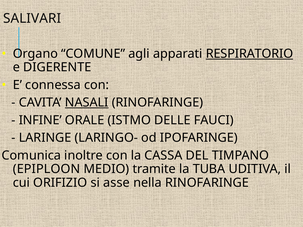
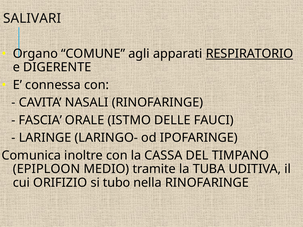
NASALI underline: present -> none
INFINE: INFINE -> FASCIA
asse: asse -> tubo
